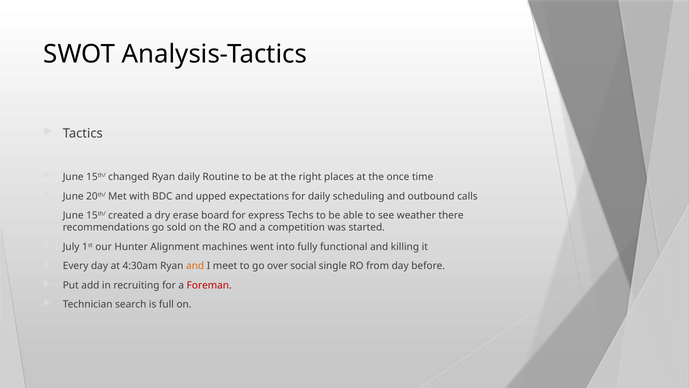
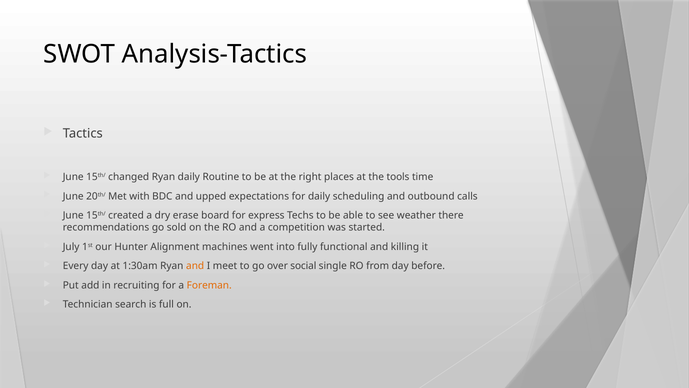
once: once -> tools
4:30am: 4:30am -> 1:30am
Foreman colour: red -> orange
